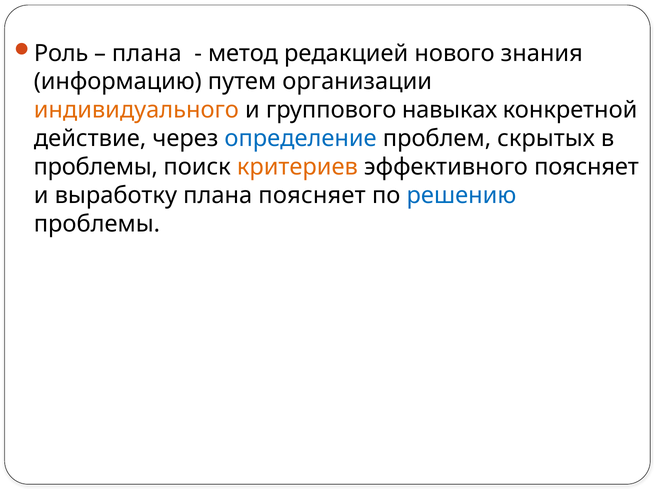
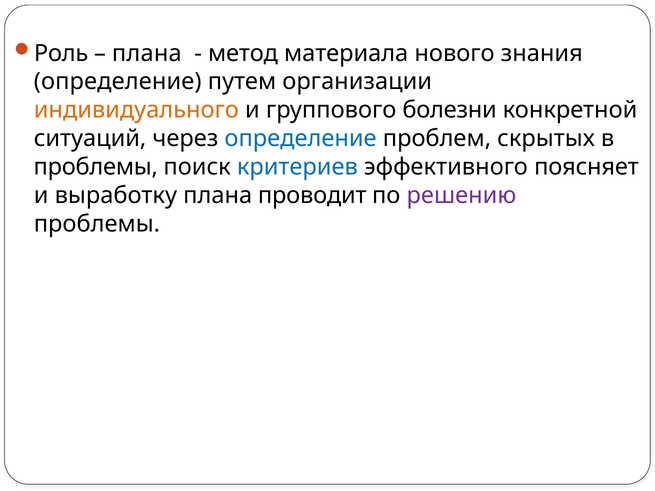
редакцией: редакцией -> материала
информацию at (118, 82): информацию -> определение
навыках: навыках -> болезни
действие: действие -> ситуаций
критериев colour: orange -> blue
плана поясняет: поясняет -> проводит
решению colour: blue -> purple
